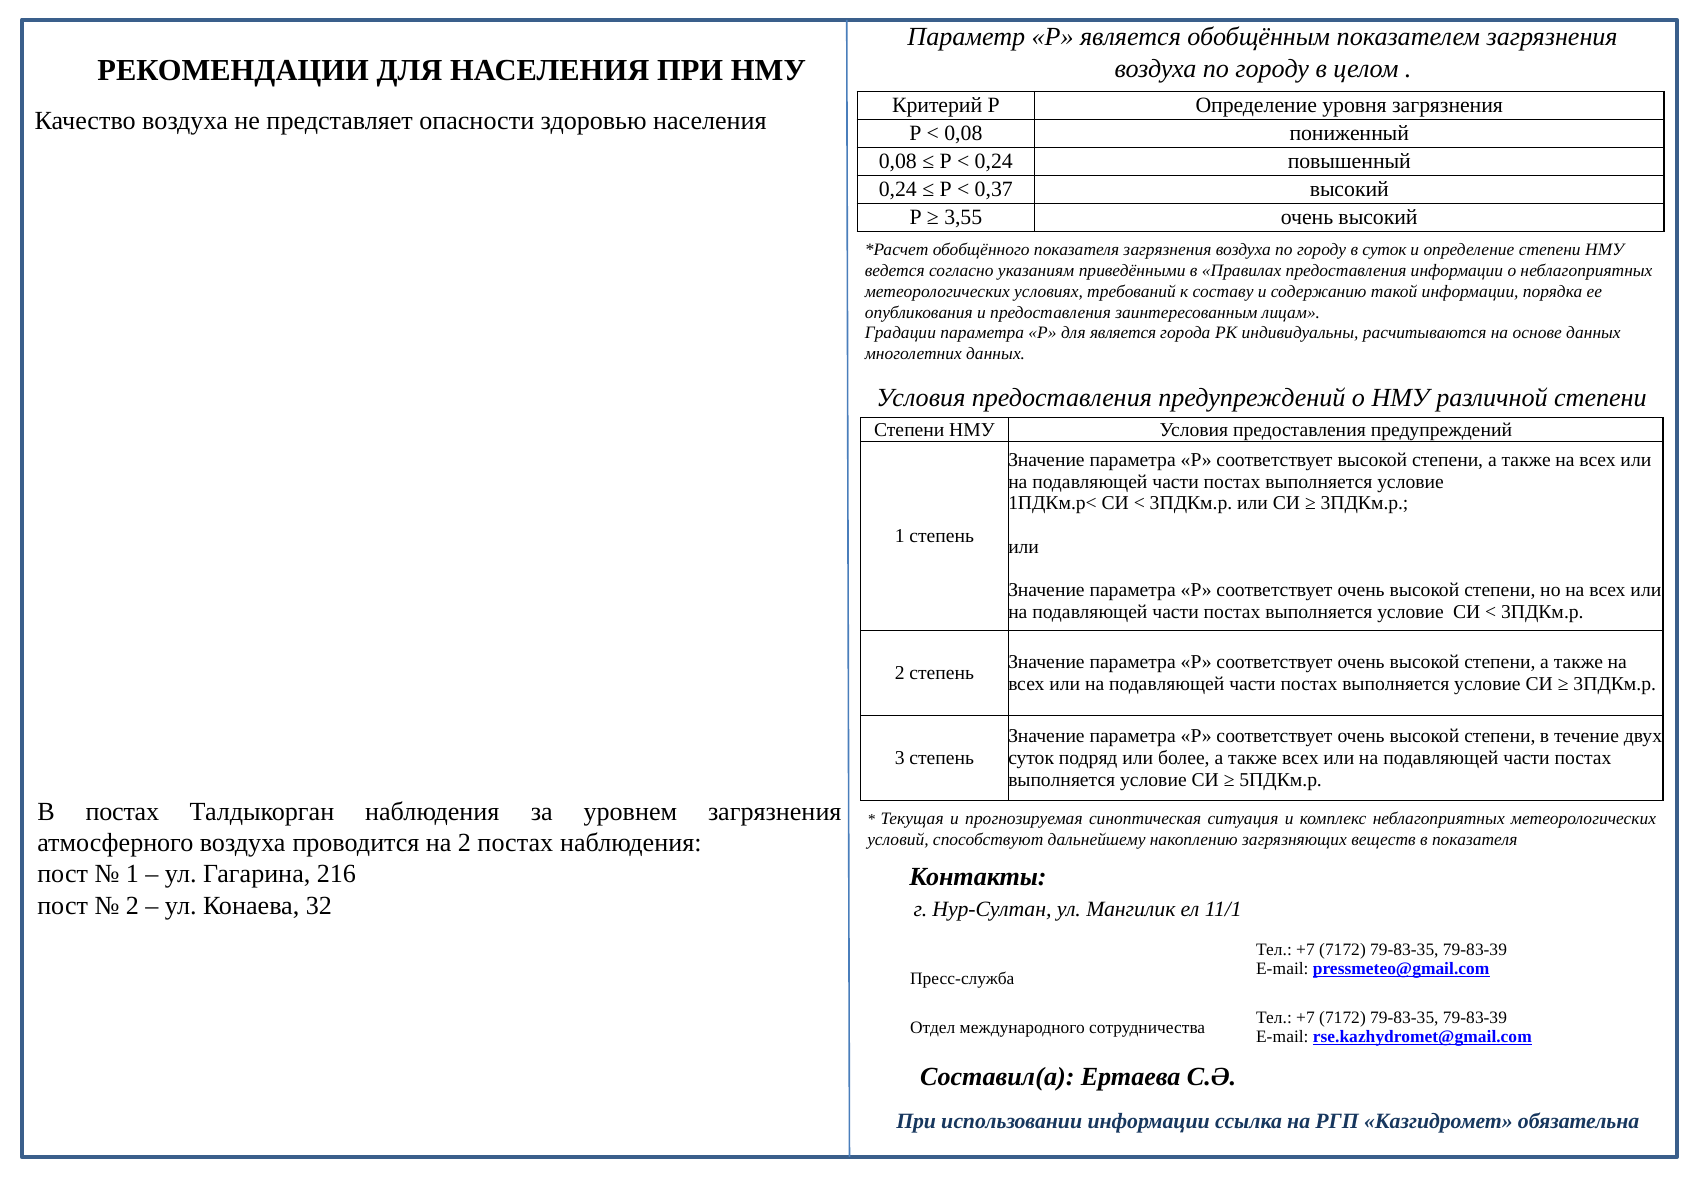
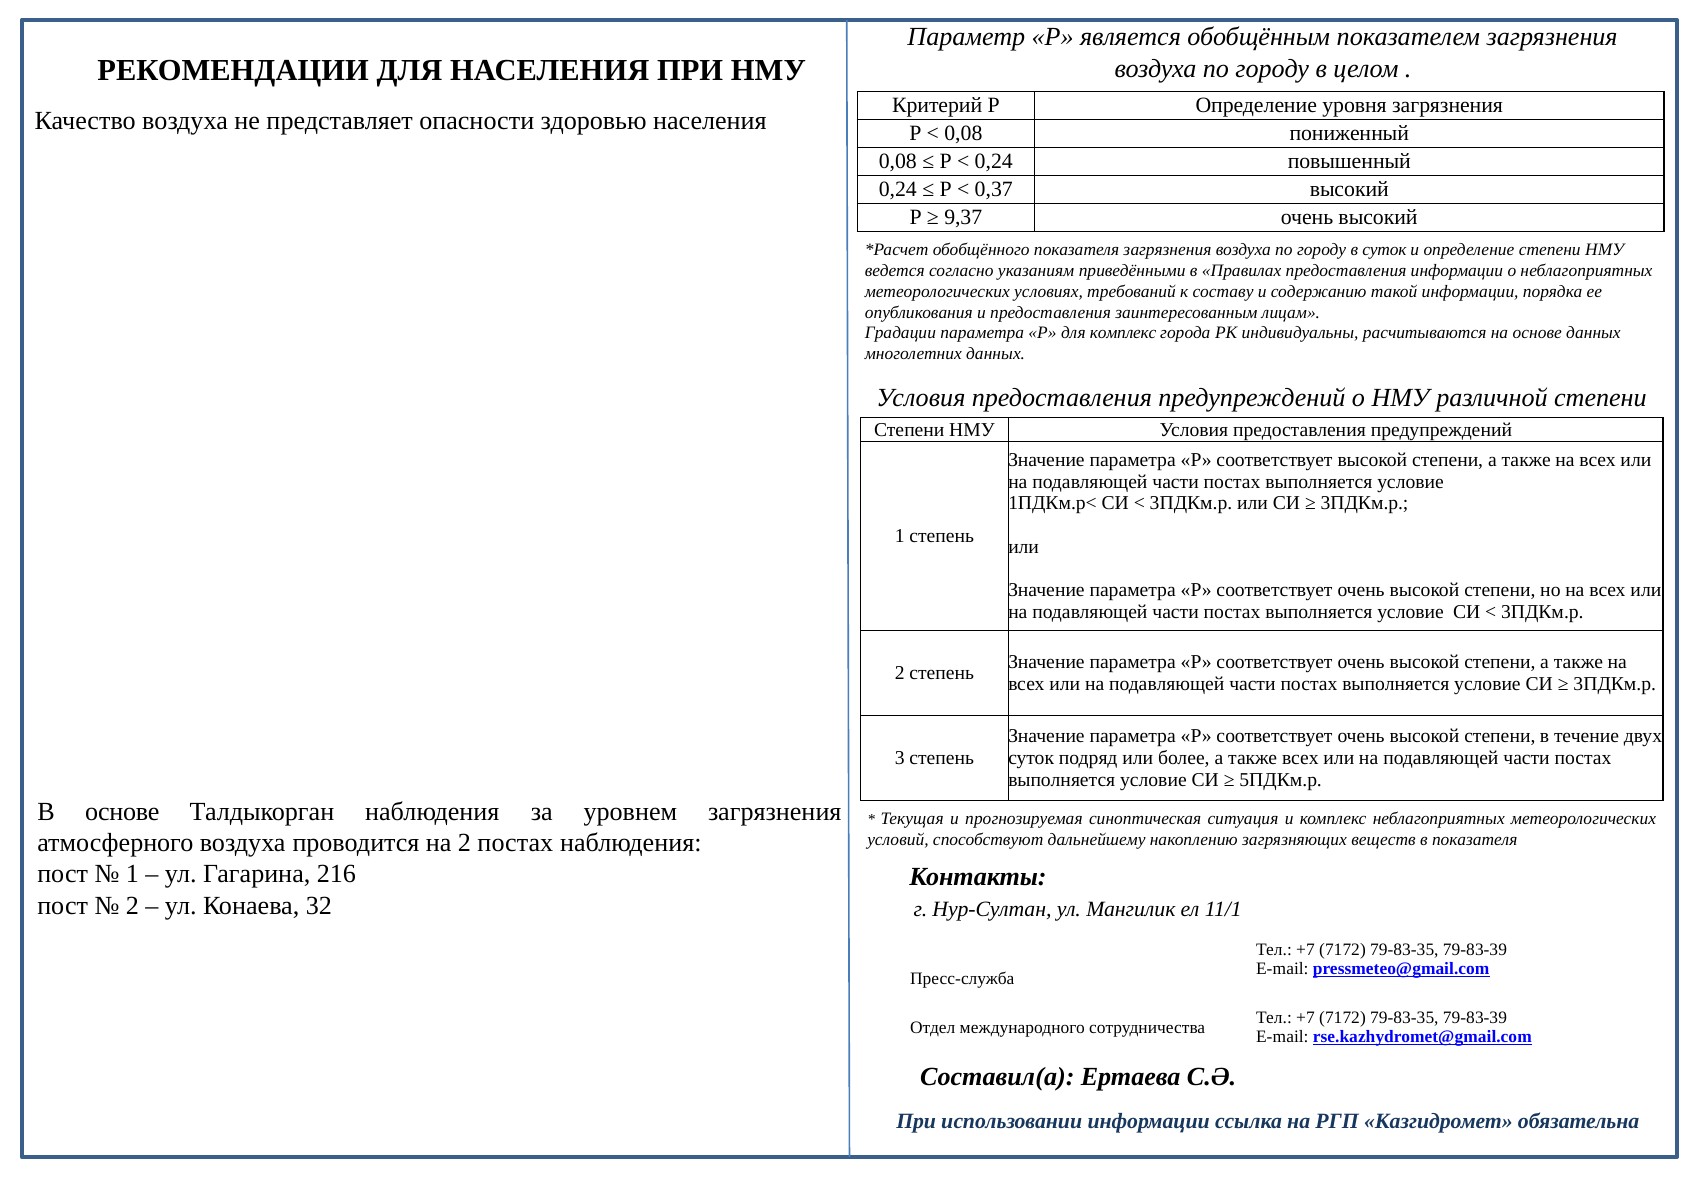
3,55: 3,55 -> 9,37
для является: является -> комплекс
В постах: постах -> основе
